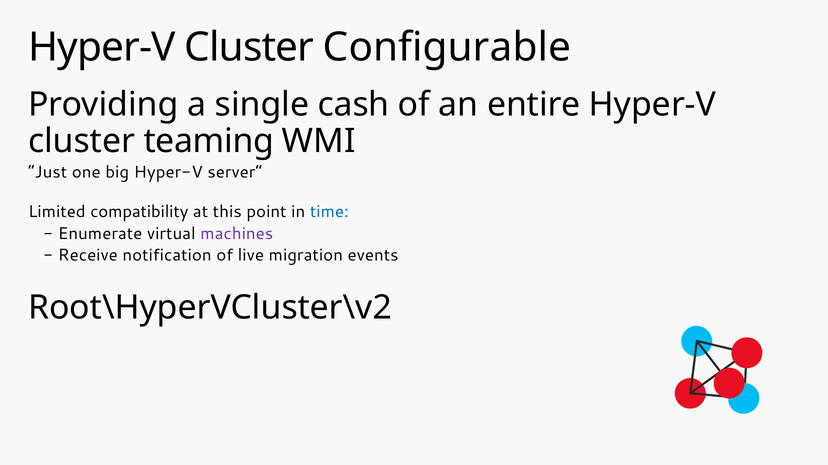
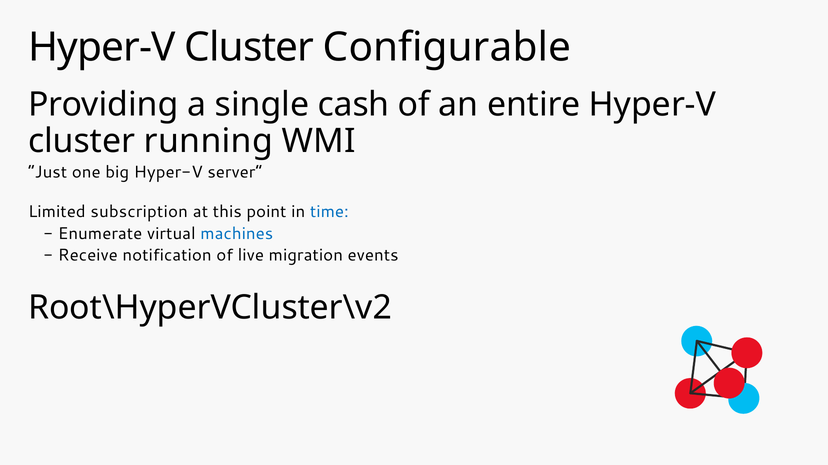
teaming: teaming -> running
compatibility: compatibility -> subscription
machines colour: purple -> blue
